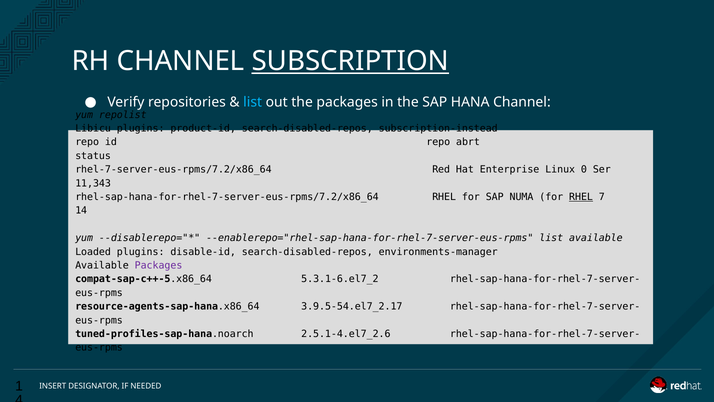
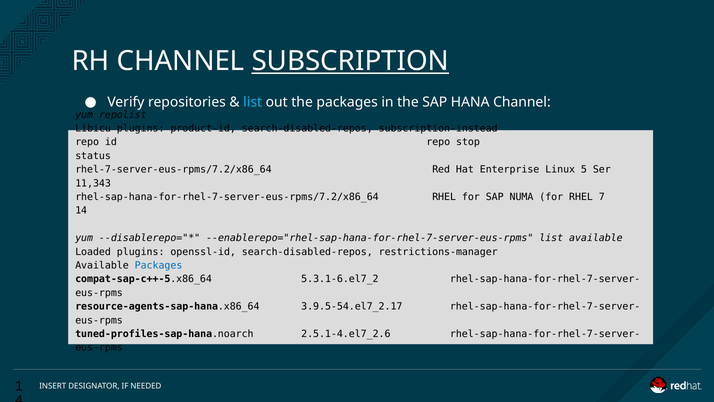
abrt: abrt -> stop
0: 0 -> 5
RHEL at (581, 197) underline: present -> none
disable-id: disable-id -> openssl-id
environments-manager: environments-manager -> restrictions-manager
Packages at (159, 265) colour: purple -> blue
